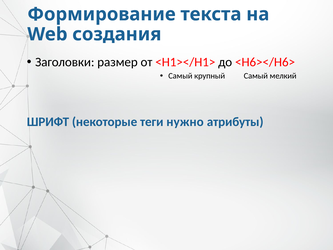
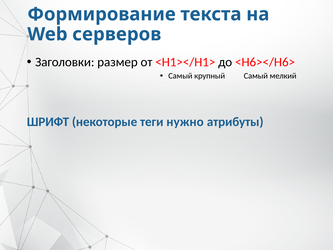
создания: создания -> серверов
